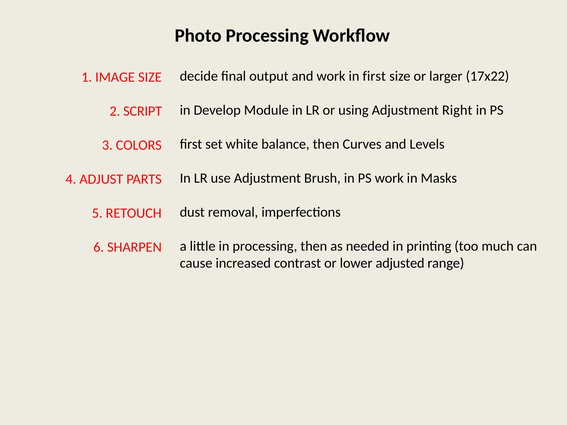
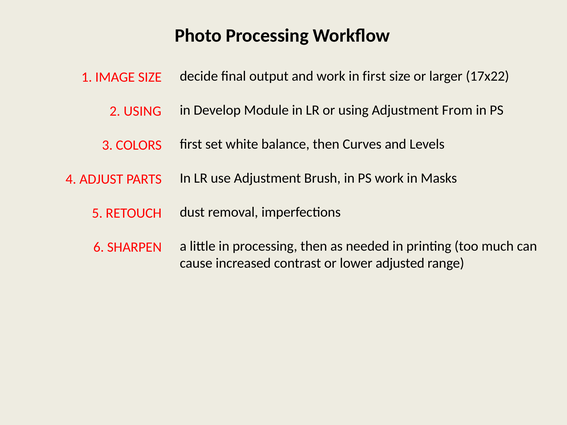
Right: Right -> From
2 SCRIPT: SCRIPT -> USING
